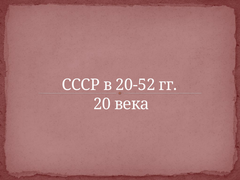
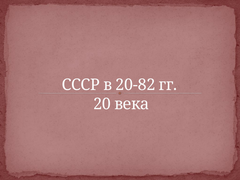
20-52: 20-52 -> 20-82
